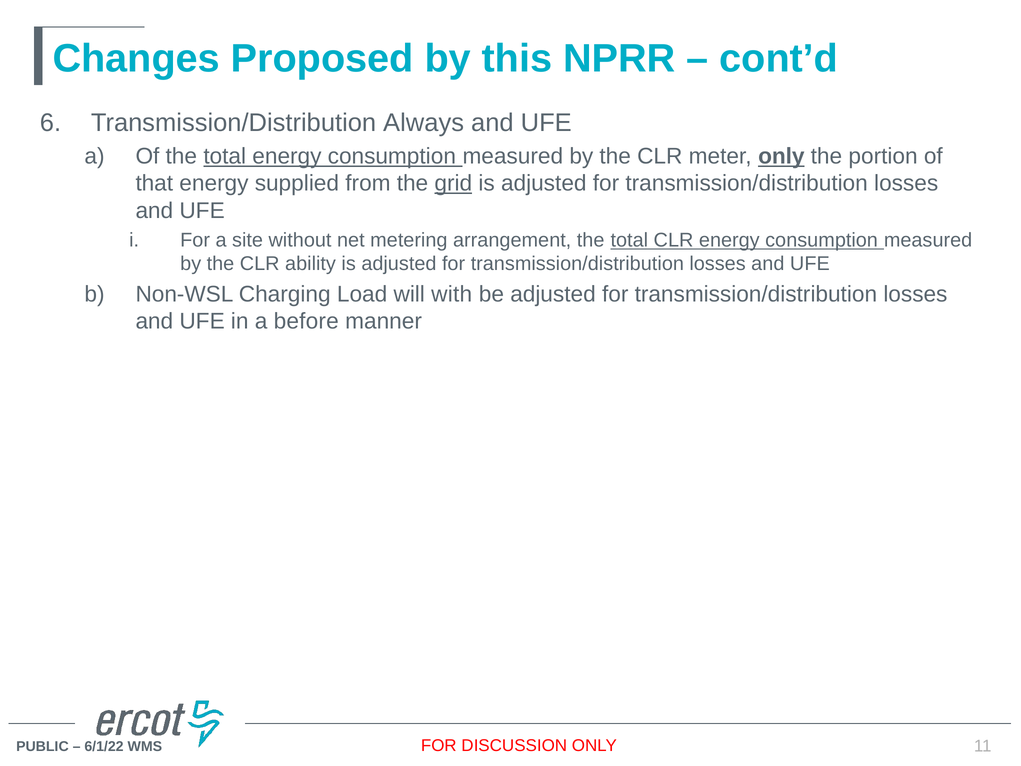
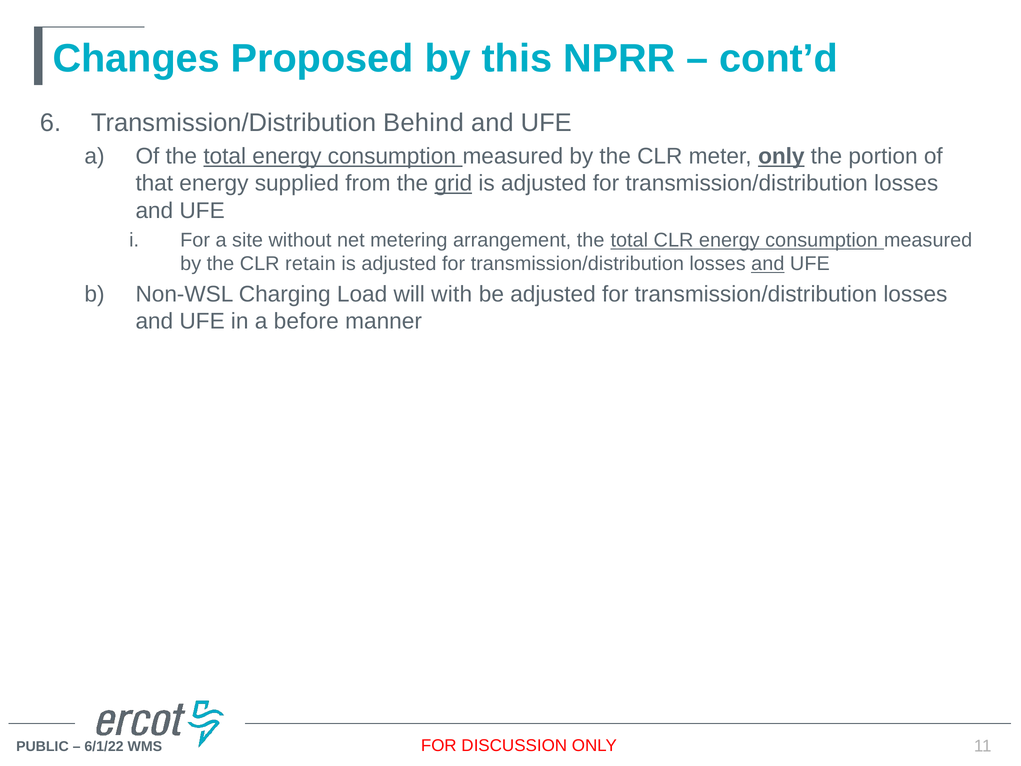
Always: Always -> Behind
ability: ability -> retain
and at (768, 264) underline: none -> present
